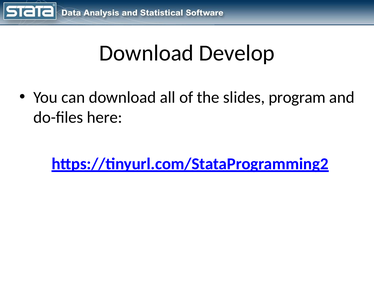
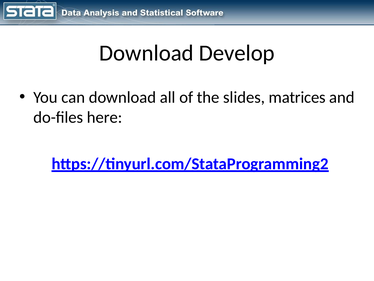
program: program -> matrices
